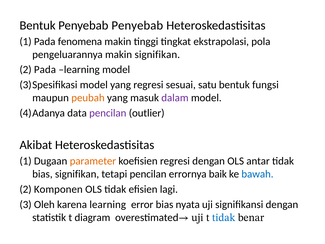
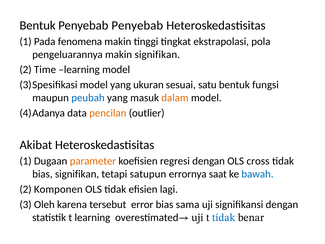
2 Pada: Pada -> Time
yang regresi: regresi -> ukuran
peubah colour: orange -> blue
dalam colour: purple -> orange
pencilan at (108, 113) colour: purple -> orange
antar: antar -> cross
tetapi pencilan: pencilan -> satupun
baik: baik -> saat
karena learning: learning -> tersebut
nyata: nyata -> sama
t diagram: diagram -> learning
